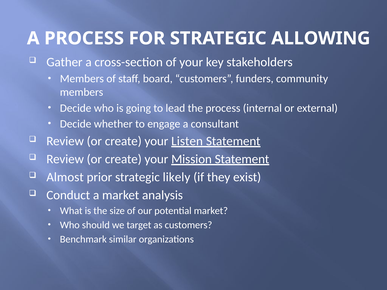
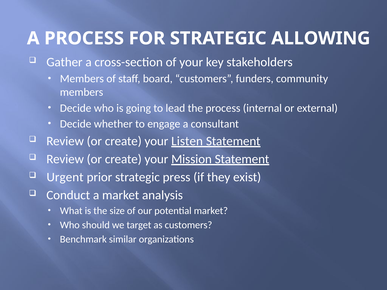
Almost: Almost -> Urgent
likely: likely -> press
